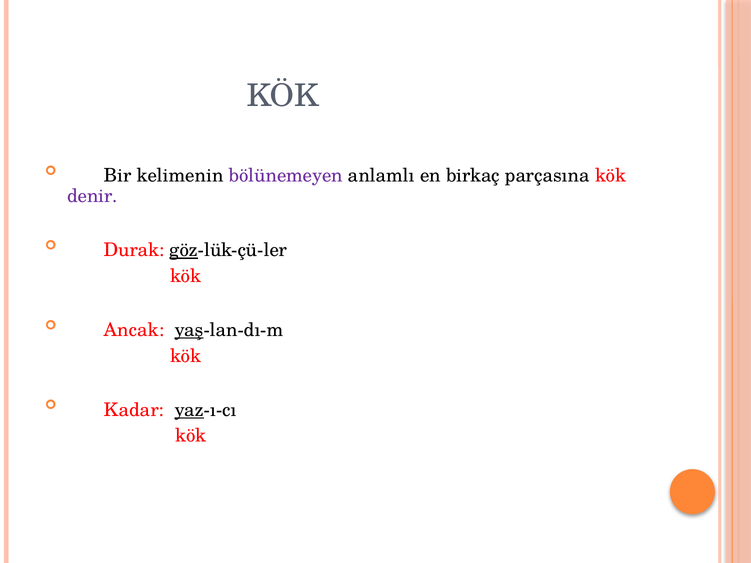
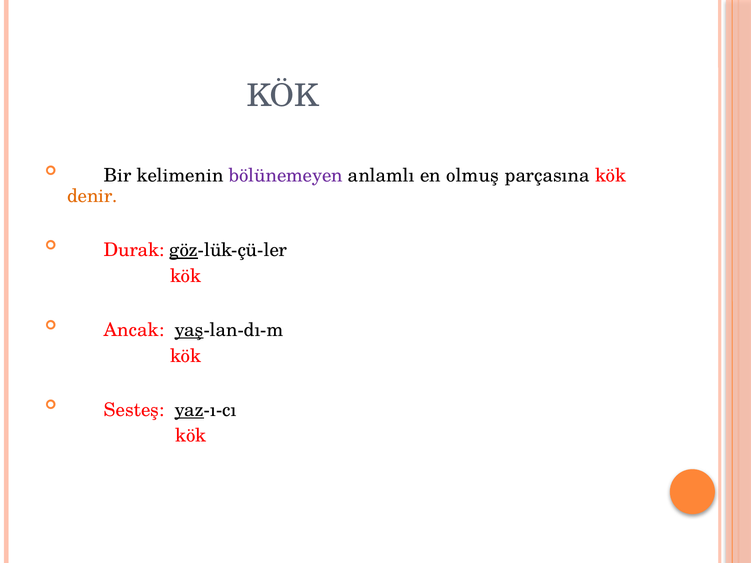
birkaç: birkaç -> olmuş
denir colour: purple -> orange
Kadar: Kadar -> Sesteş
